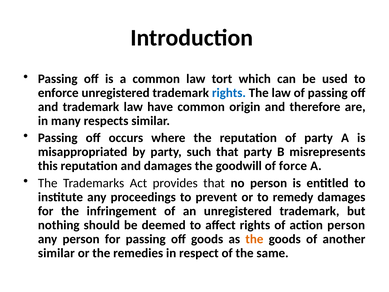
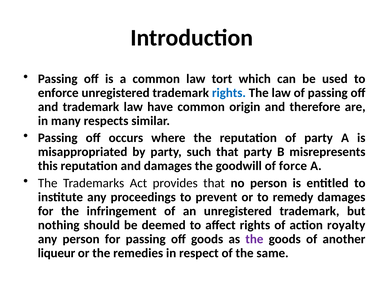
action person: person -> royalty
the at (254, 239) colour: orange -> purple
similar at (56, 253): similar -> liqueur
